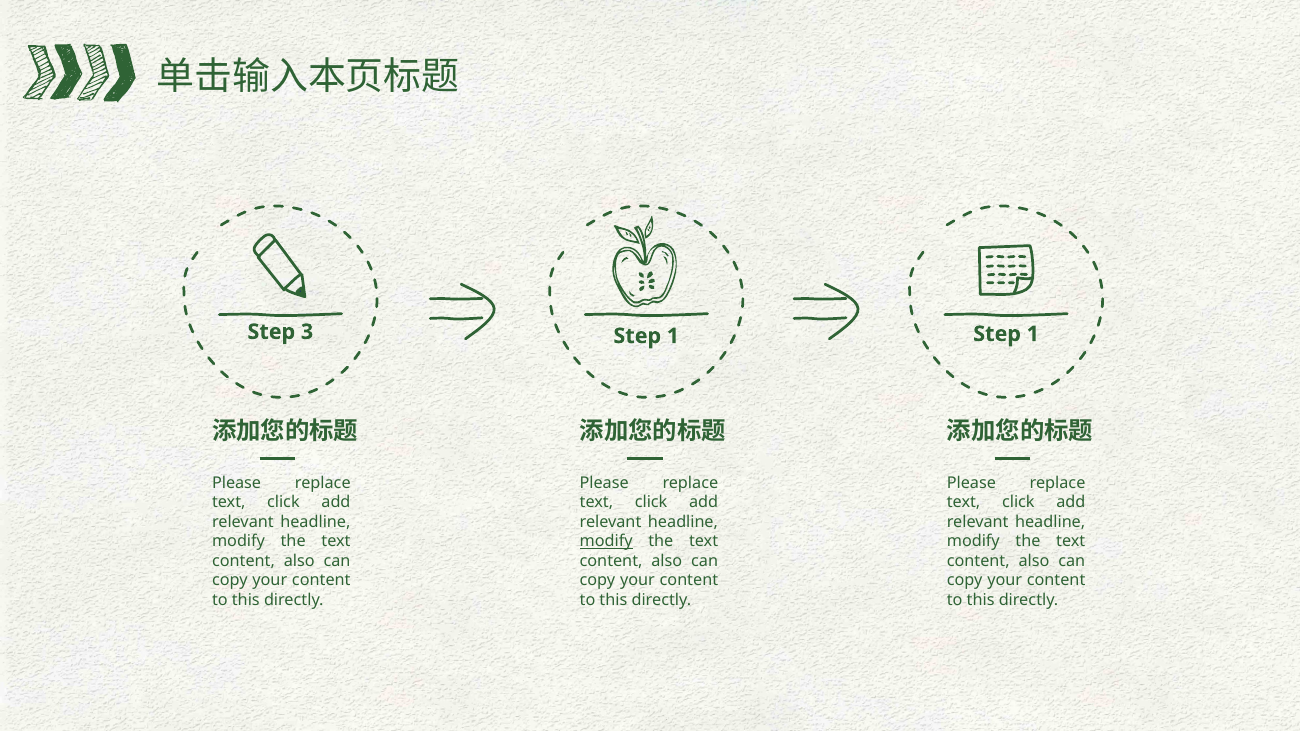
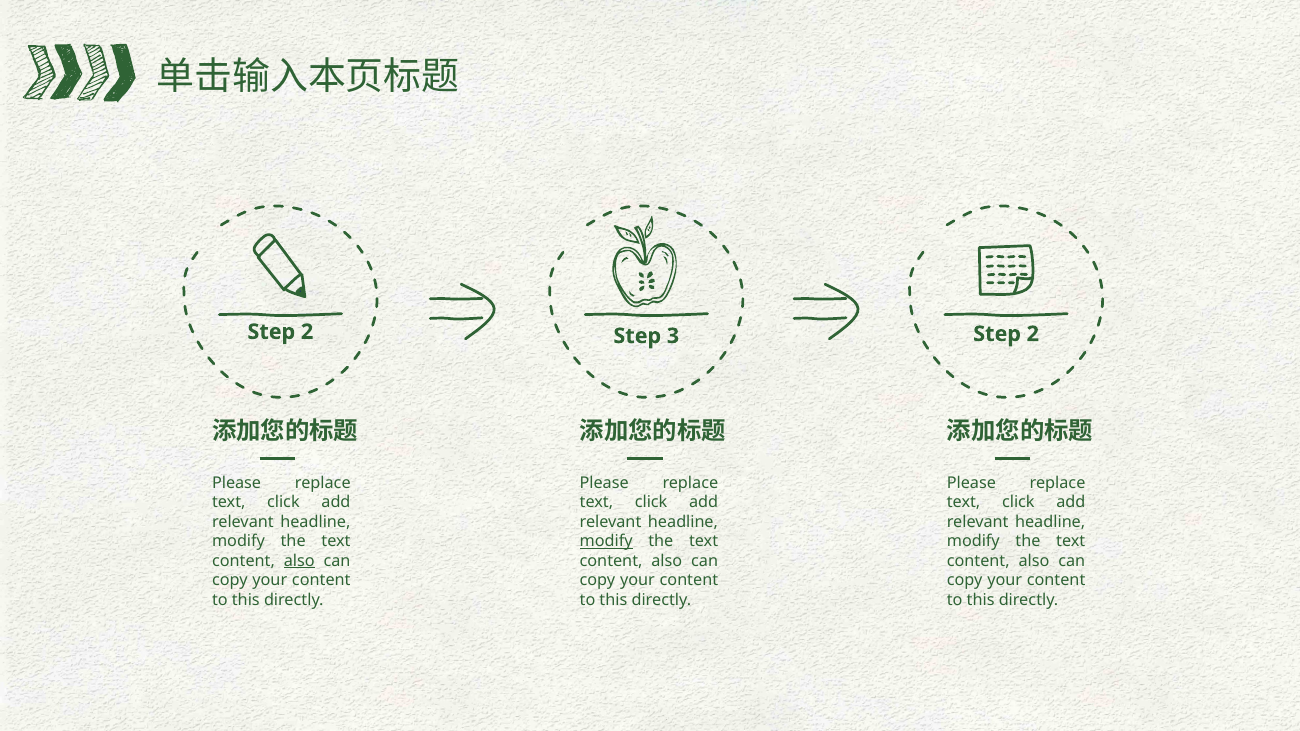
3 at (307, 332): 3 -> 2
1 at (673, 336): 1 -> 3
1 at (1033, 334): 1 -> 2
also at (299, 561) underline: none -> present
